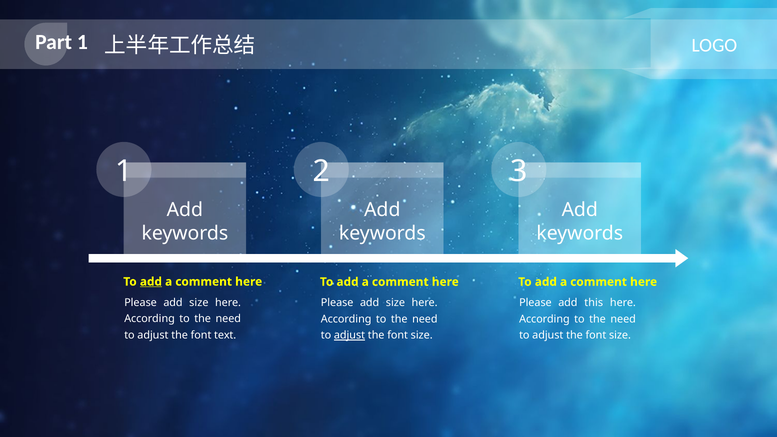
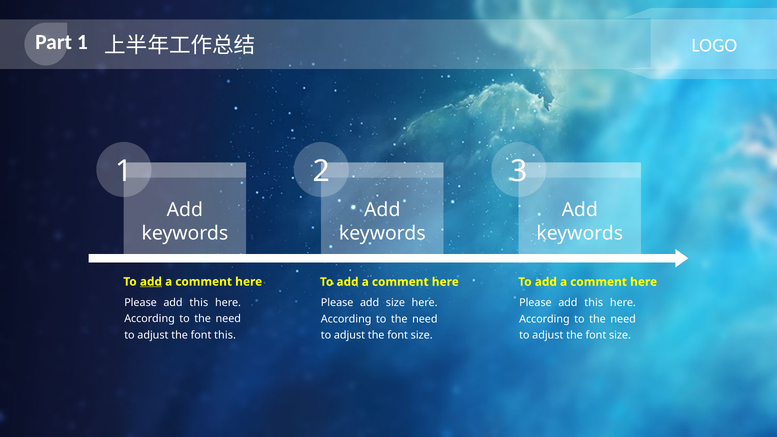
size at (199, 303): size -> this
font text: text -> this
adjust at (350, 335) underline: present -> none
